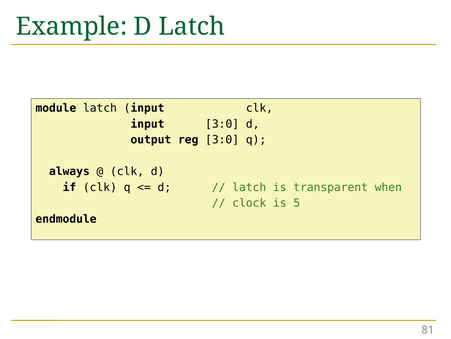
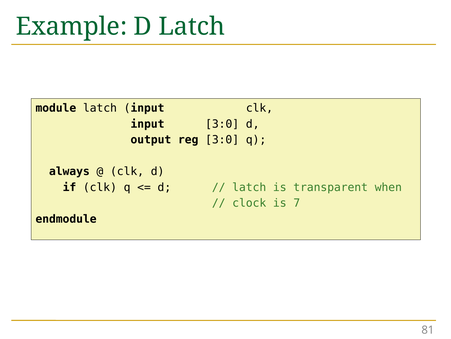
5: 5 -> 7
